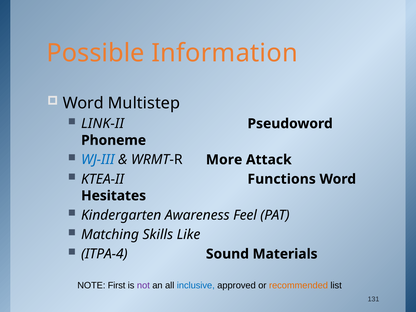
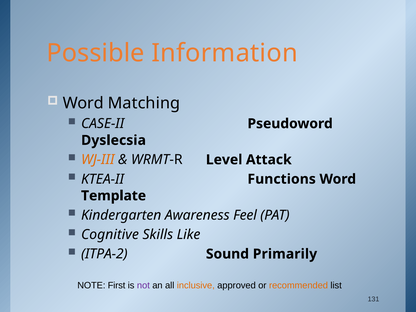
Multistep: Multistep -> Matching
LINK-II: LINK-II -> CASE-II
Phoneme: Phoneme -> Dyslecsia
WJ-III colour: blue -> orange
More: More -> Level
Hesitates: Hesitates -> Template
Matching: Matching -> Cognitive
ITPA-4: ITPA-4 -> ITPA-2
Materials: Materials -> Primarily
inclusive colour: blue -> orange
